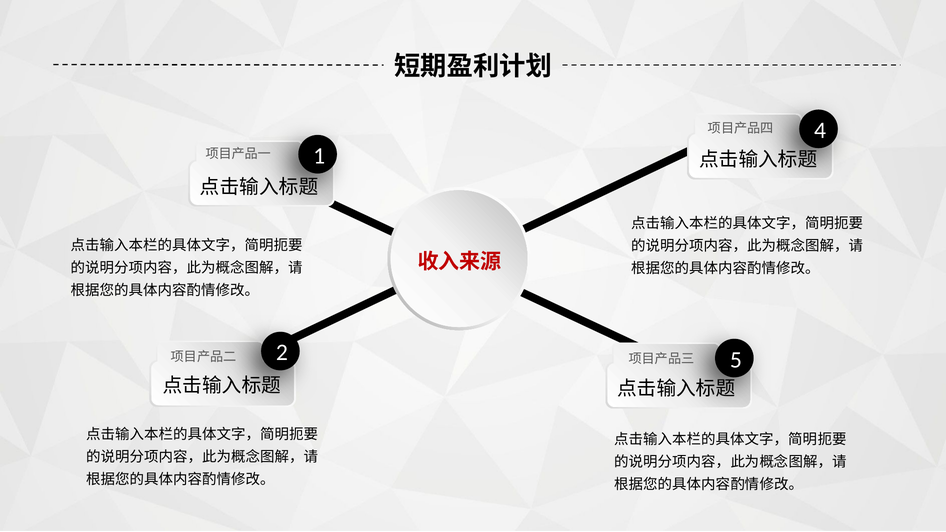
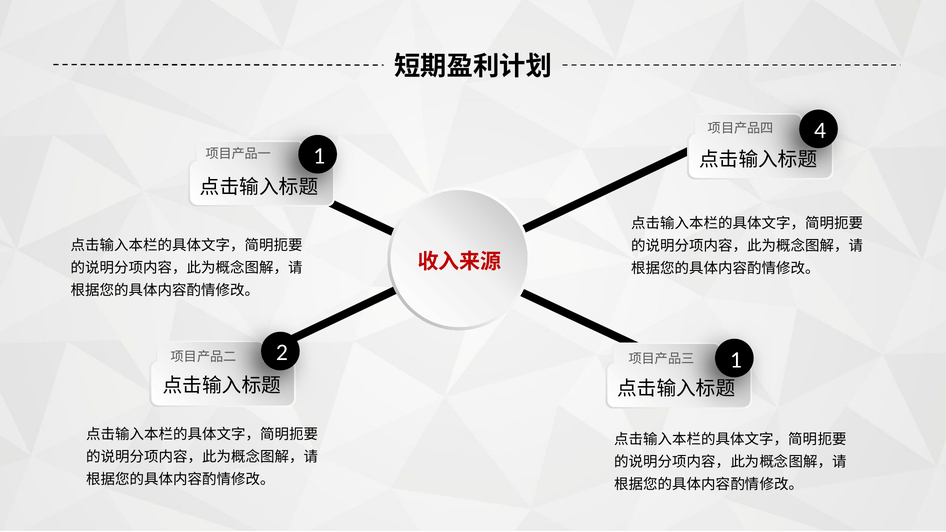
2 5: 5 -> 1
